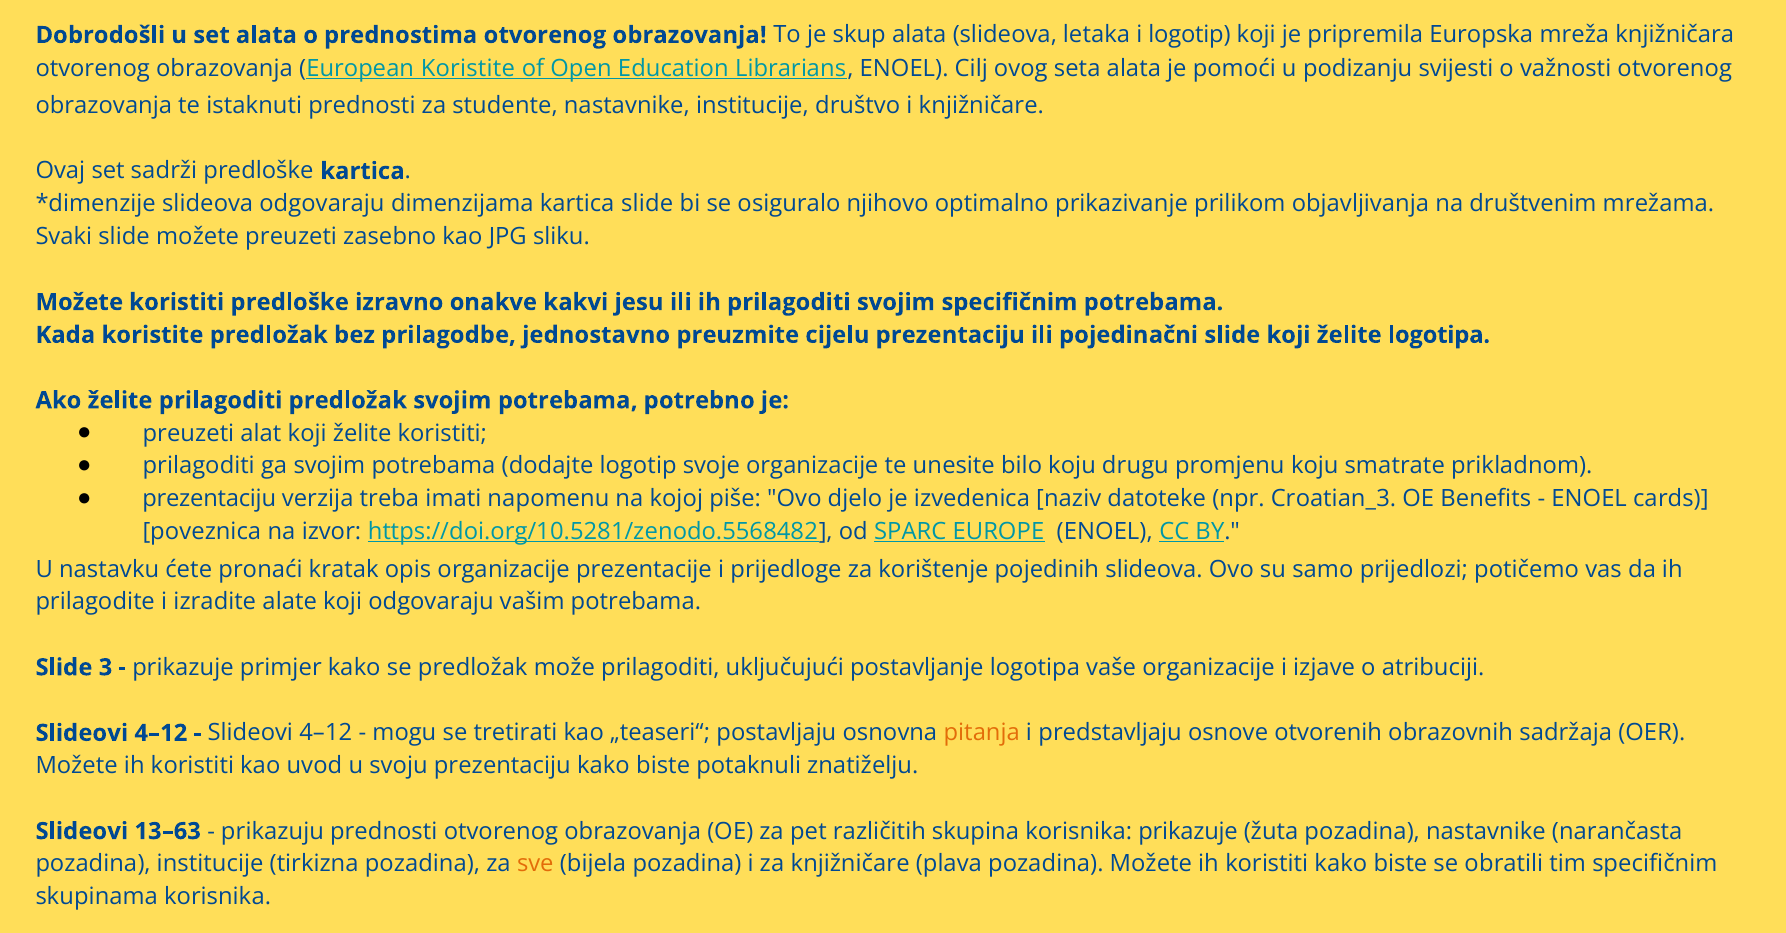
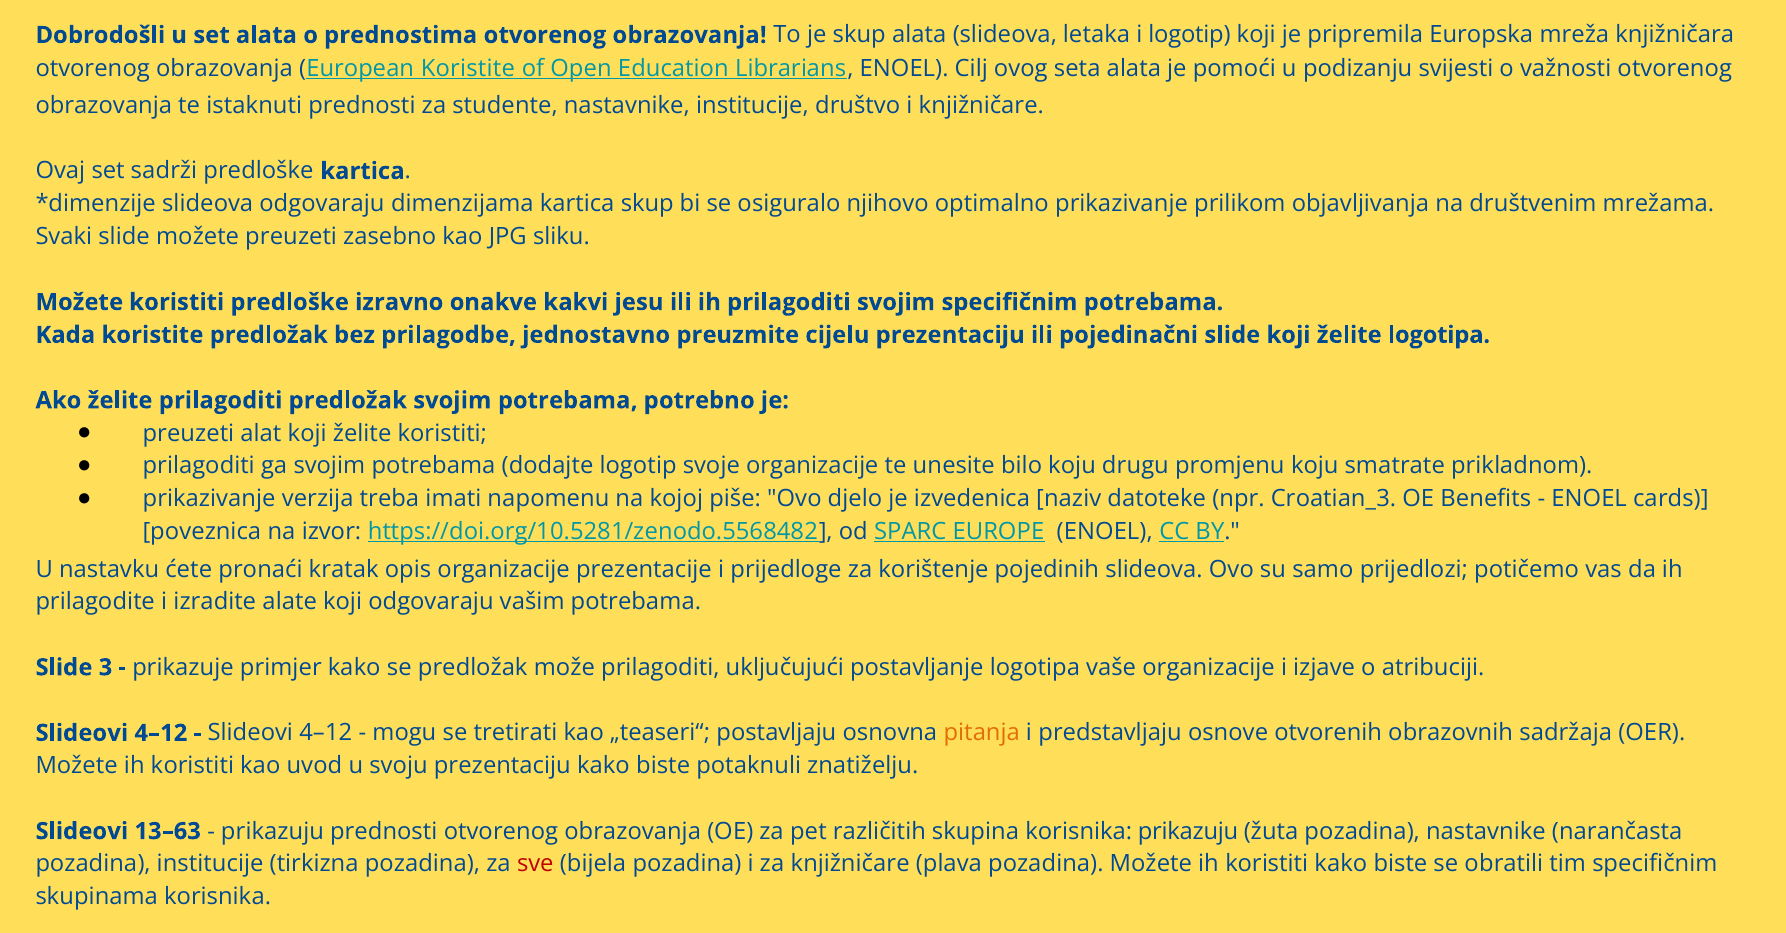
kartica slide: slide -> skup
prezentaciju at (209, 499): prezentaciju -> prikazivanje
korisnika prikazuje: prikazuje -> prikazuju
sve colour: orange -> red
